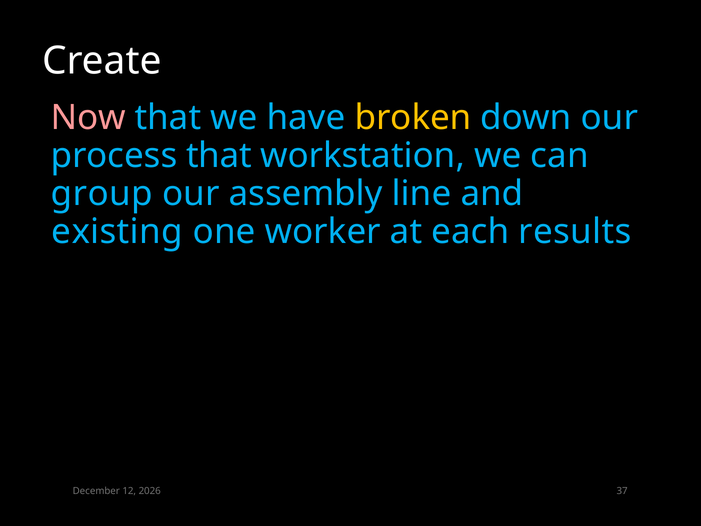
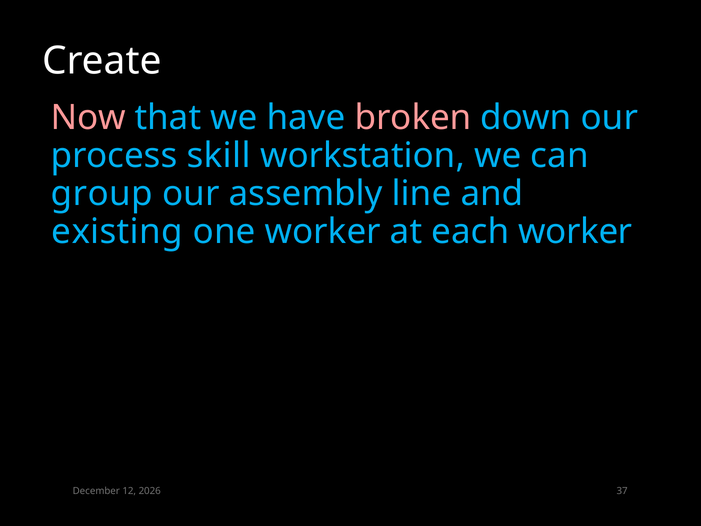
broken colour: yellow -> pink
process that: that -> skill
each results: results -> worker
